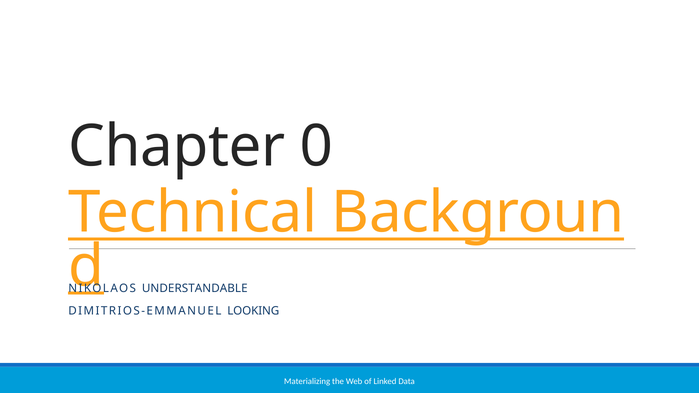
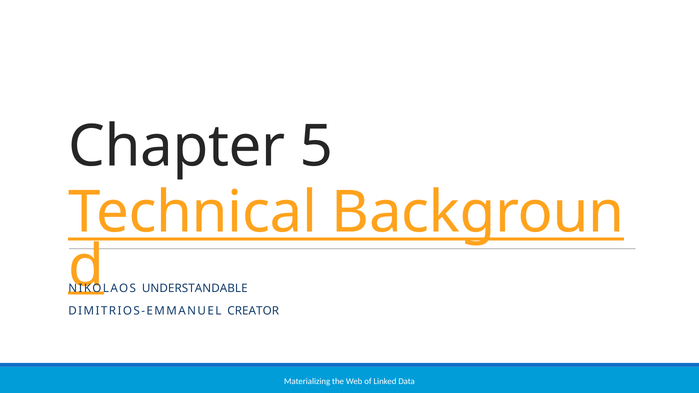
0: 0 -> 5
LOOKING: LOOKING -> CREATOR
